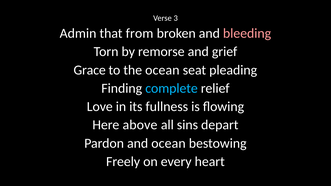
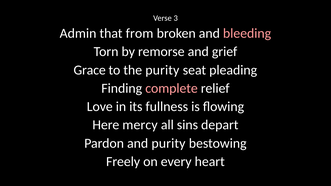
the ocean: ocean -> purity
complete colour: light blue -> pink
above: above -> mercy
and ocean: ocean -> purity
